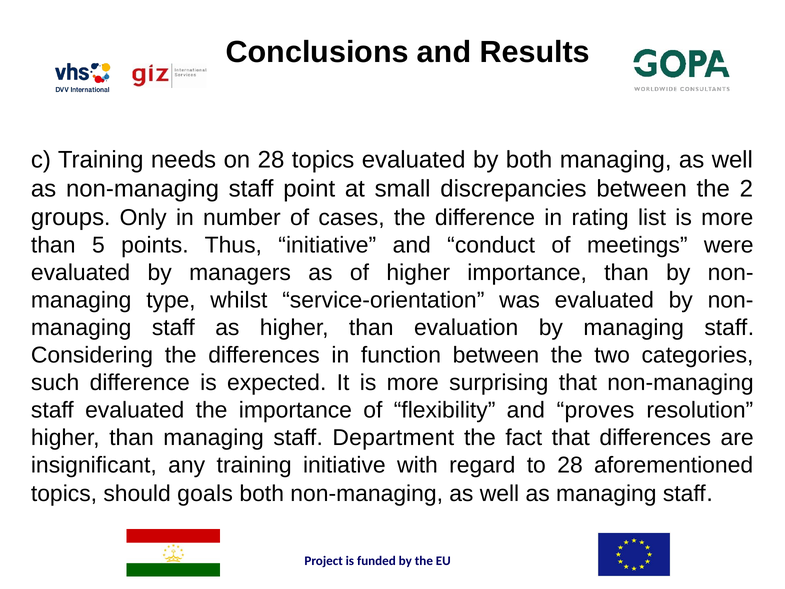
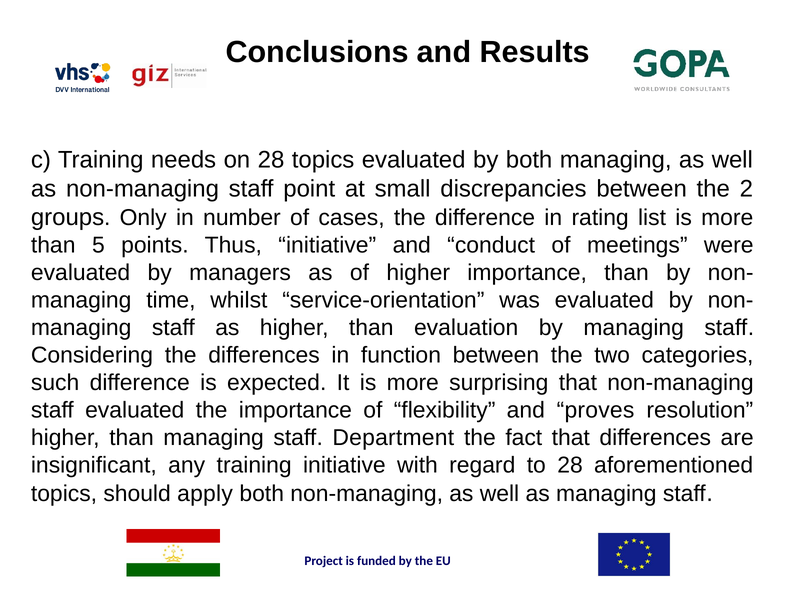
type: type -> time
goals: goals -> apply
